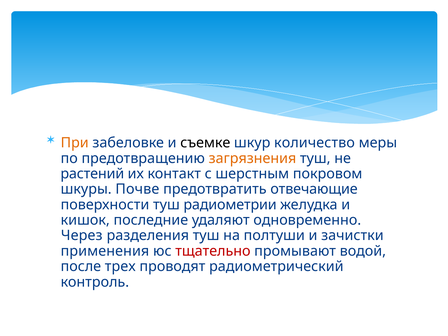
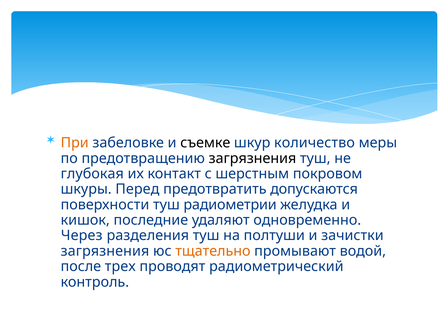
загрязнения at (252, 158) colour: orange -> black
растений: растений -> глубокая
Почве: Почве -> Перед
отвечающие: отвечающие -> допускаются
применения at (105, 251): применения -> загрязнения
тщательно colour: red -> orange
